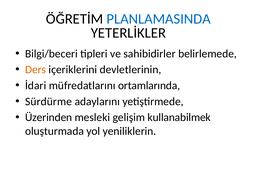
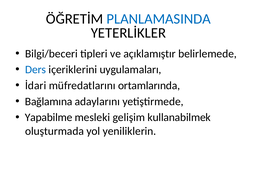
sahibidirler: sahibidirler -> açıklamıştır
Ders colour: orange -> blue
devletlerinin: devletlerinin -> uygulamaları
Sürdürme: Sürdürme -> Bağlamına
Üzerinden: Üzerinden -> Yapabilme
